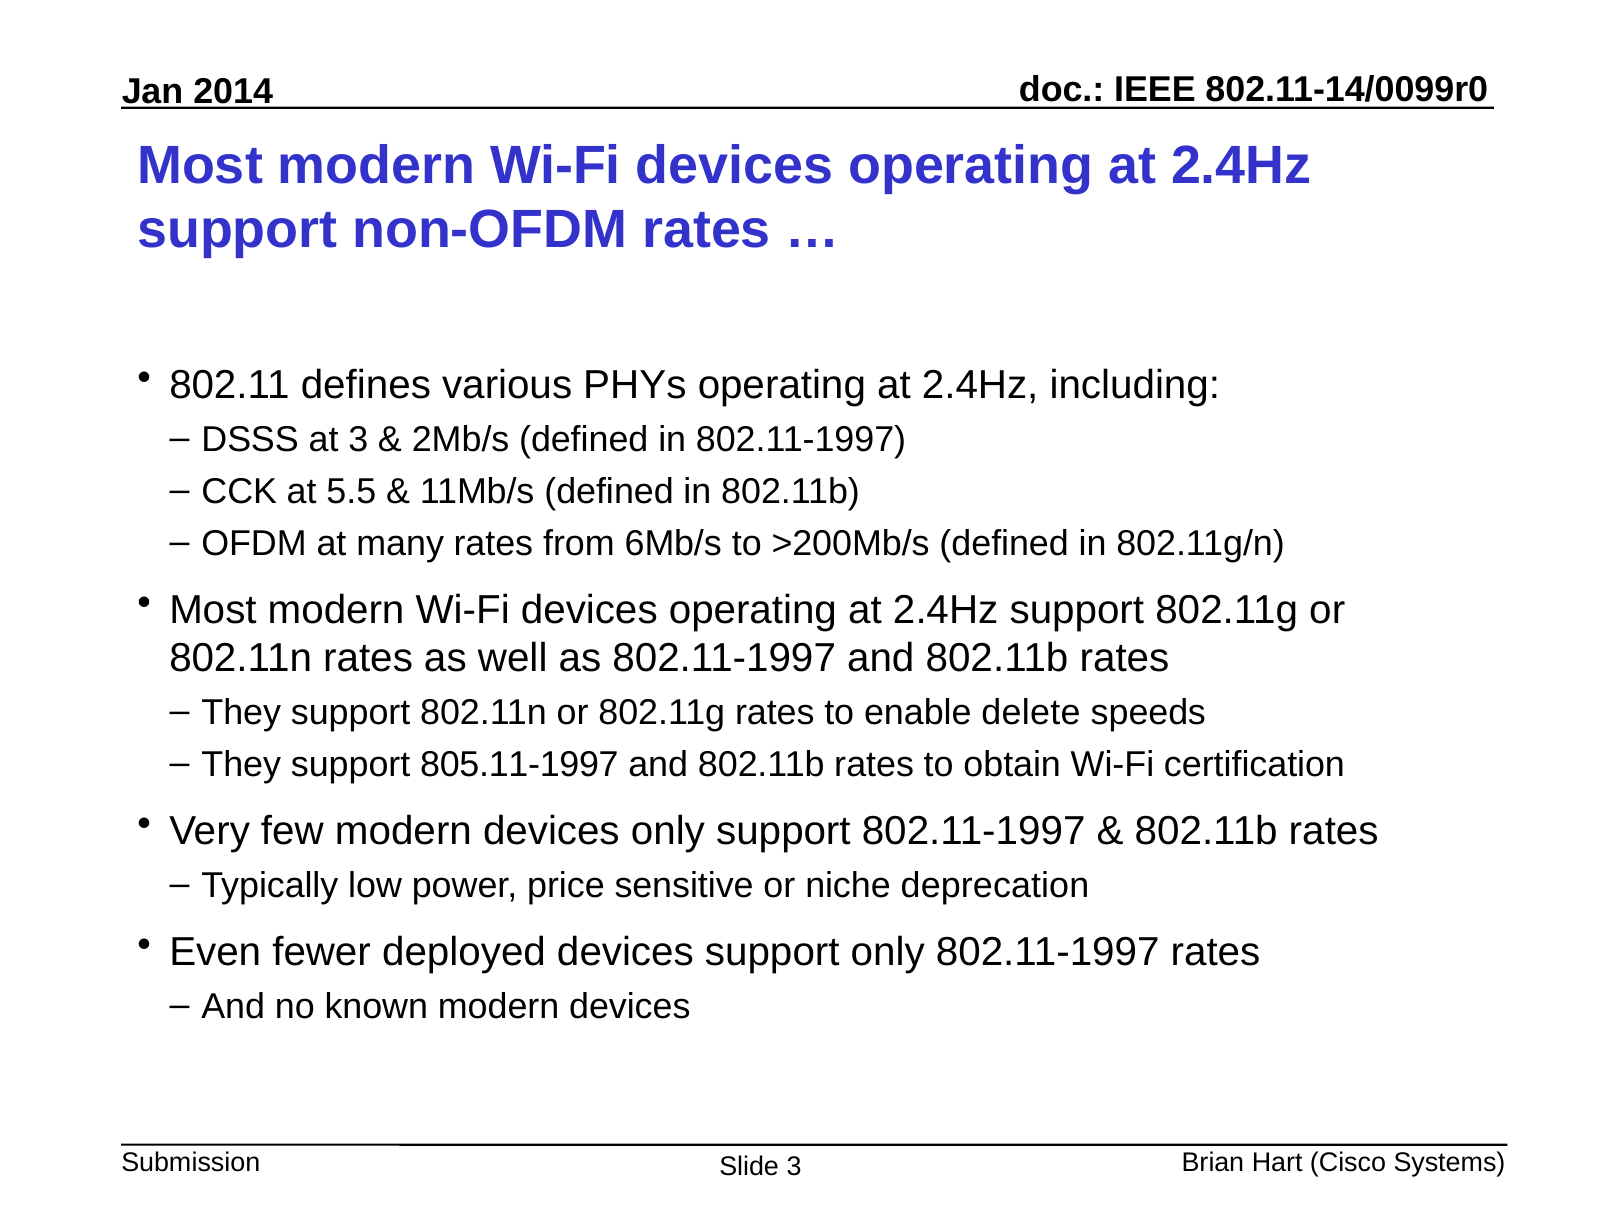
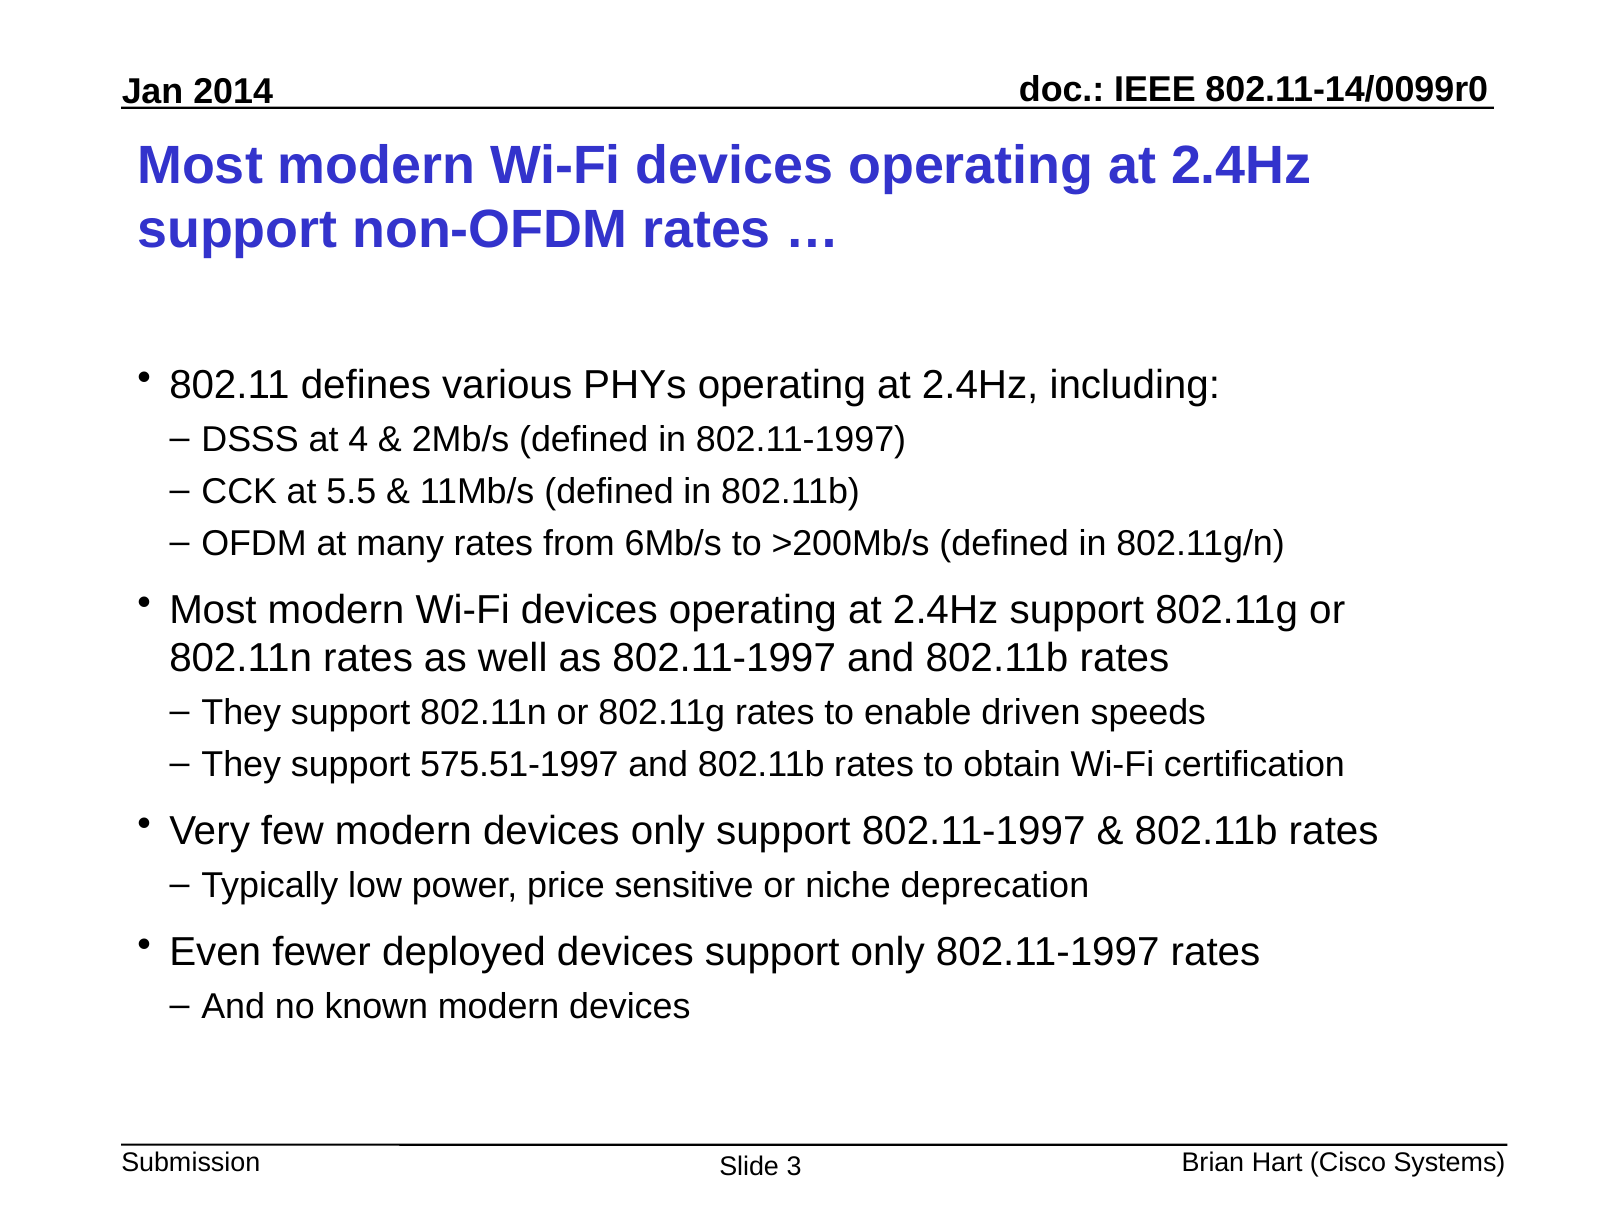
at 3: 3 -> 4
delete: delete -> driven
805.11-1997: 805.11-1997 -> 575.51-1997
